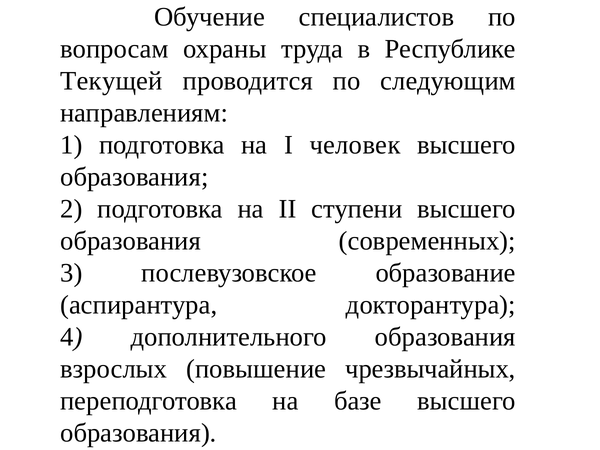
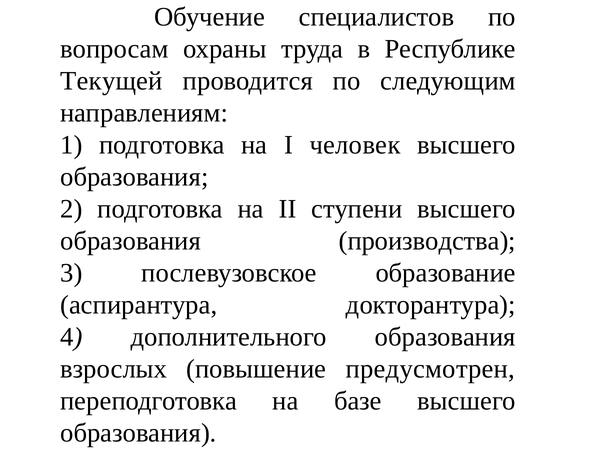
современных: современных -> производства
чрезвычайных: чрезвычайных -> предусмотрен
